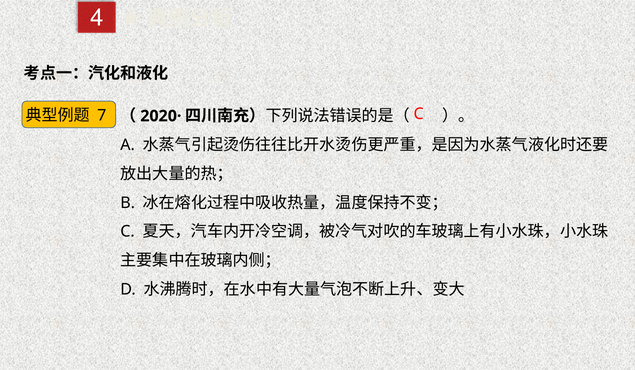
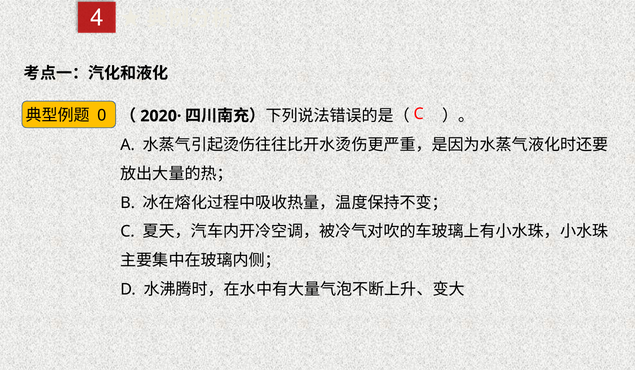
7: 7 -> 0
